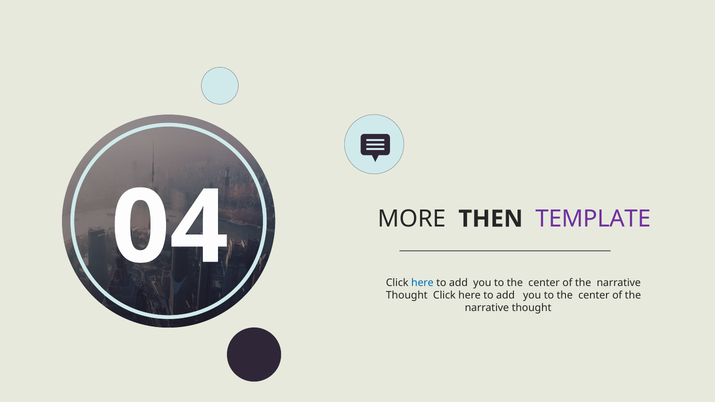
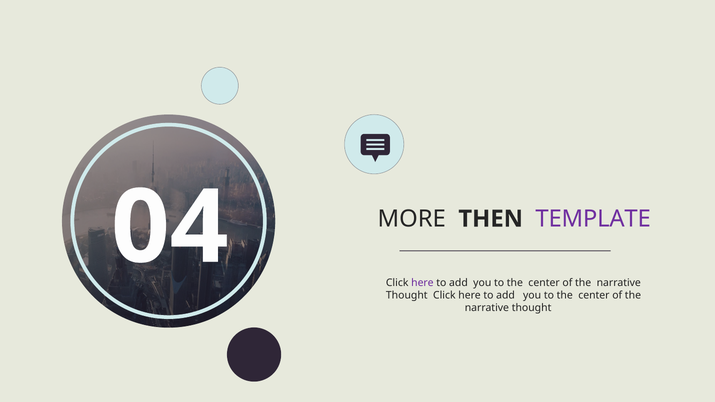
here at (422, 283) colour: blue -> purple
